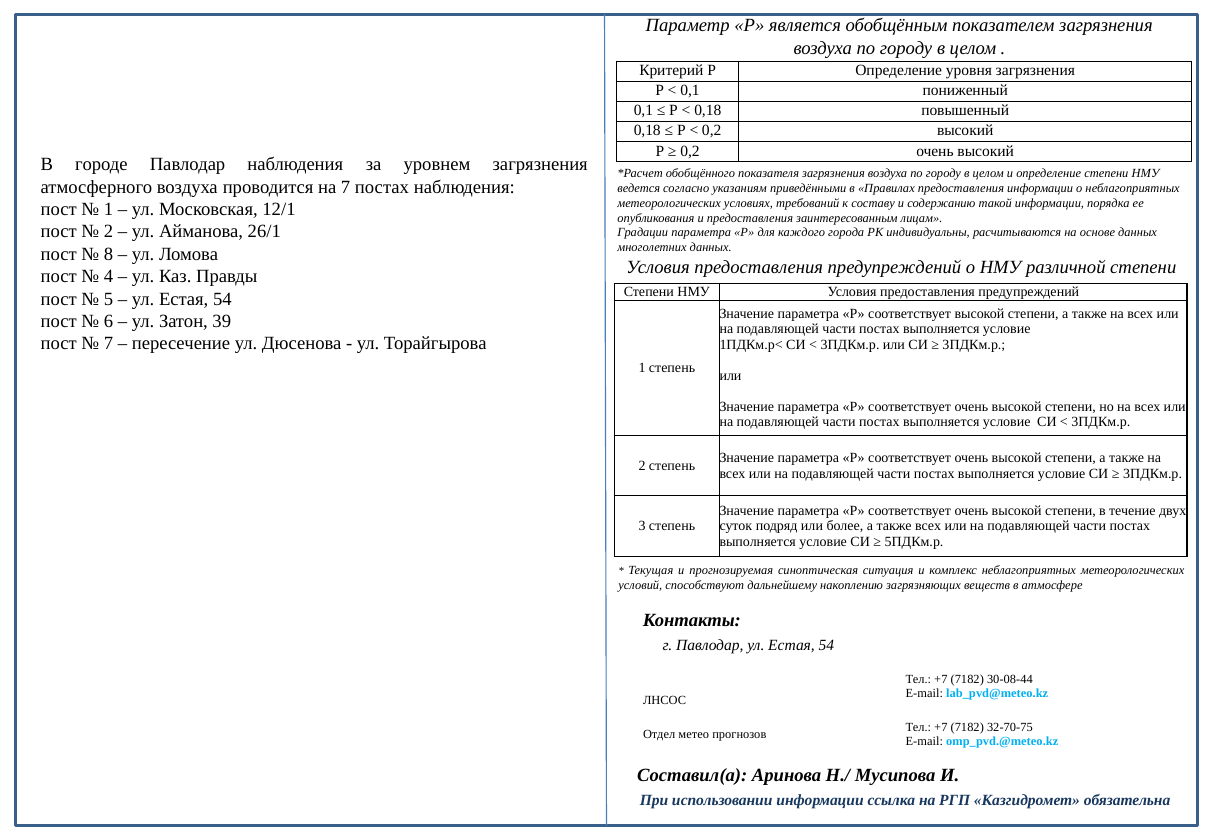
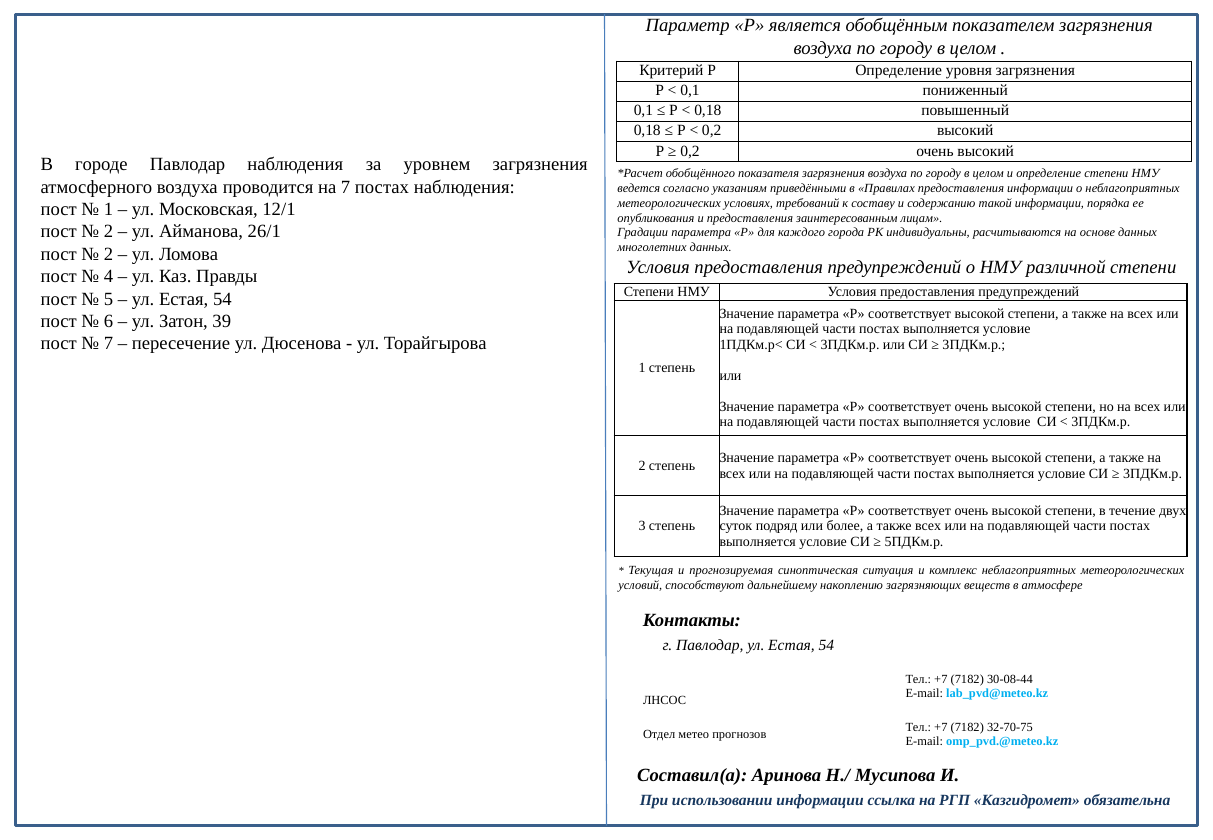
8 at (109, 254): 8 -> 2
